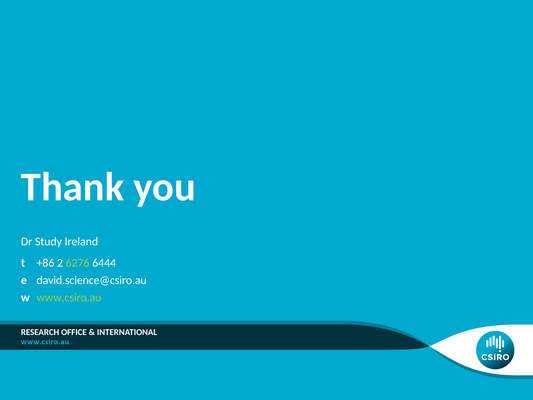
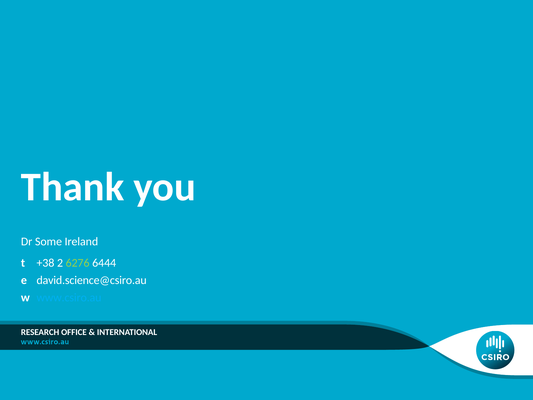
Study: Study -> Some
+86: +86 -> +38
www.csiro.au colour: light green -> light blue
